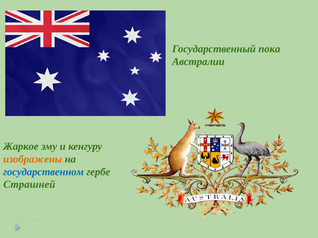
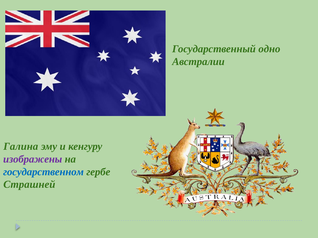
пока: пока -> одно
Жаркое: Жаркое -> Галина
изображены colour: orange -> purple
